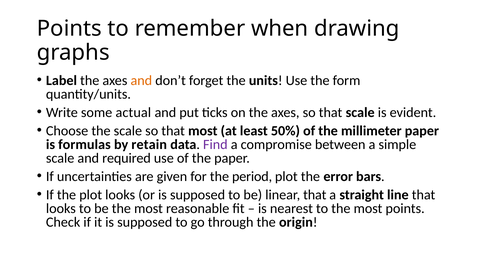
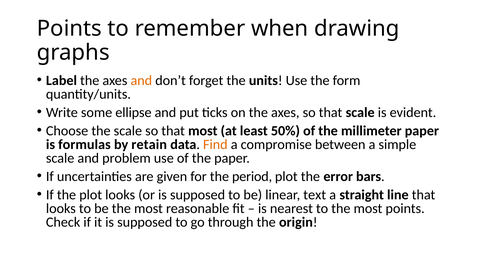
actual: actual -> ellipse
Find colour: purple -> orange
required: required -> problem
linear that: that -> text
